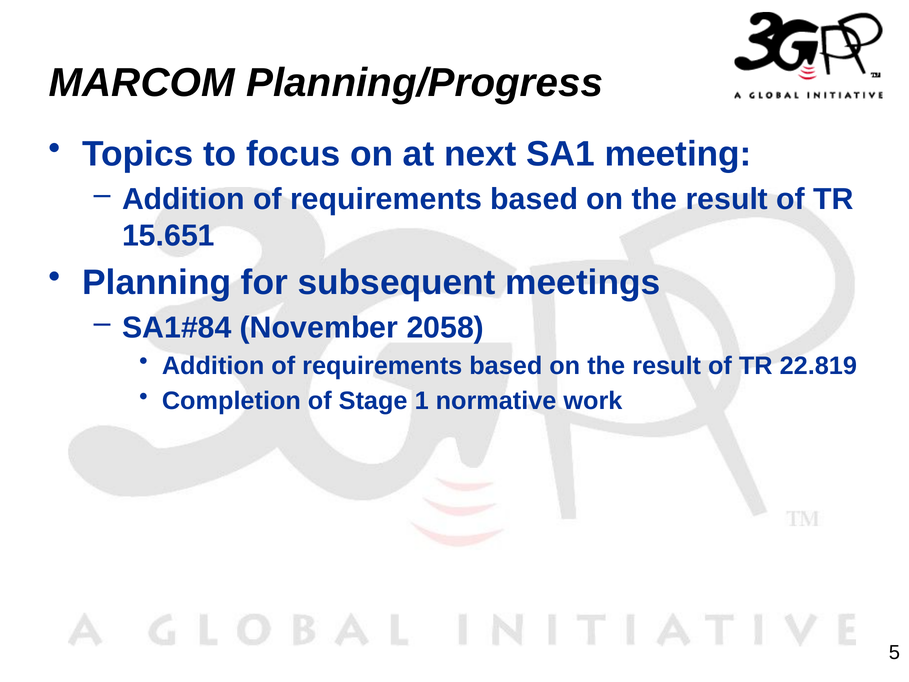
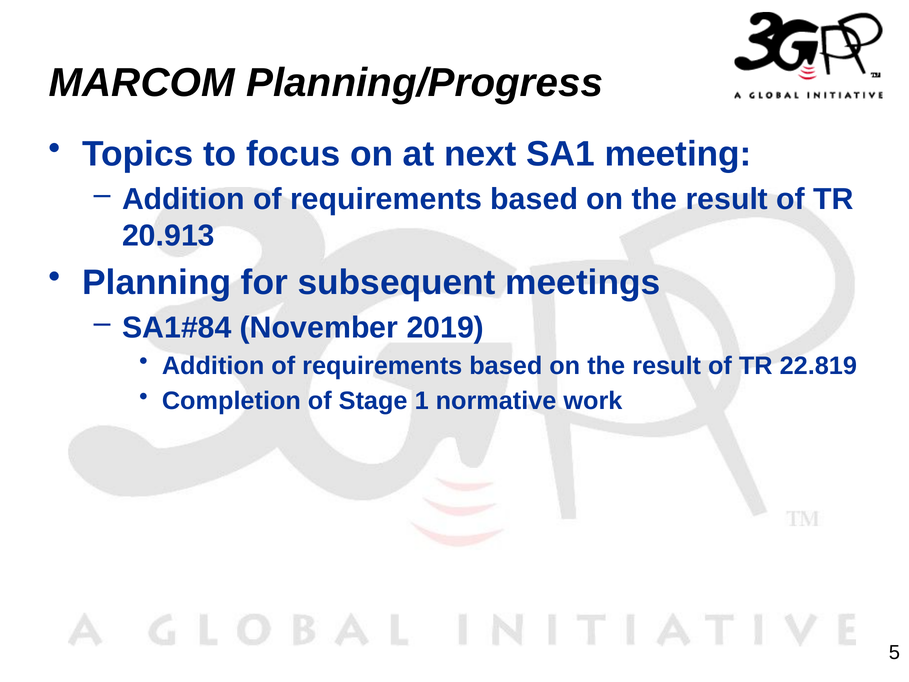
15.651: 15.651 -> 20.913
2058: 2058 -> 2019
